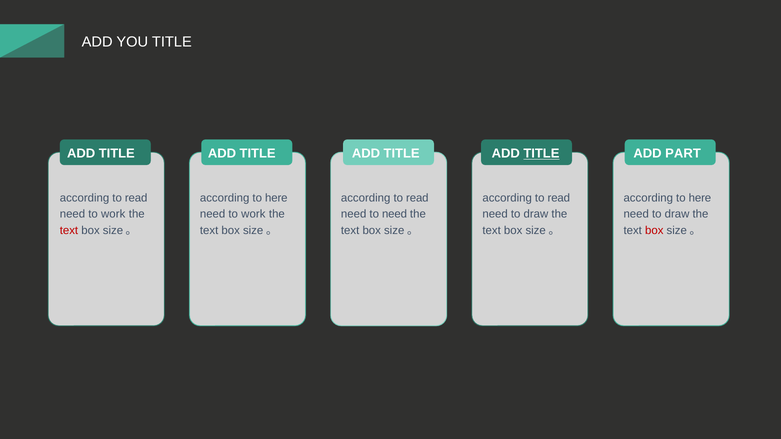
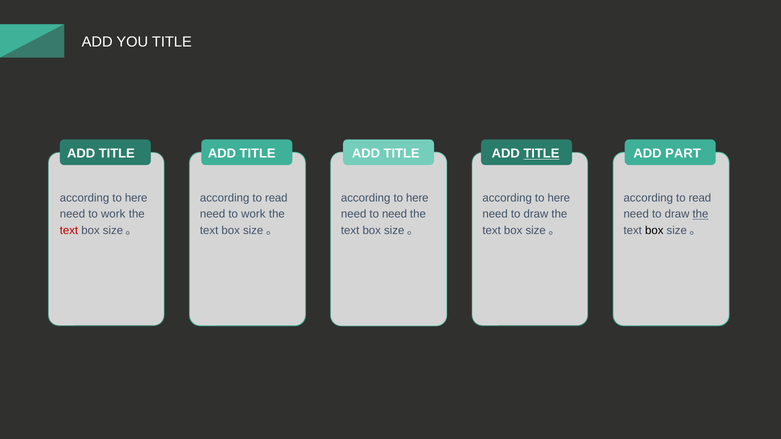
read at (136, 198): read -> here
here at (276, 198): here -> read
read at (417, 198): read -> here
read at (559, 198): read -> here
here at (700, 198): here -> read
the at (700, 214) underline: none -> present
box at (654, 231) colour: red -> black
